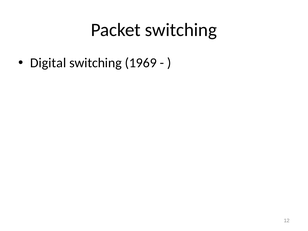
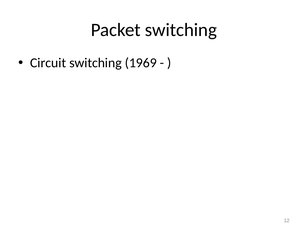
Digital: Digital -> Circuit
